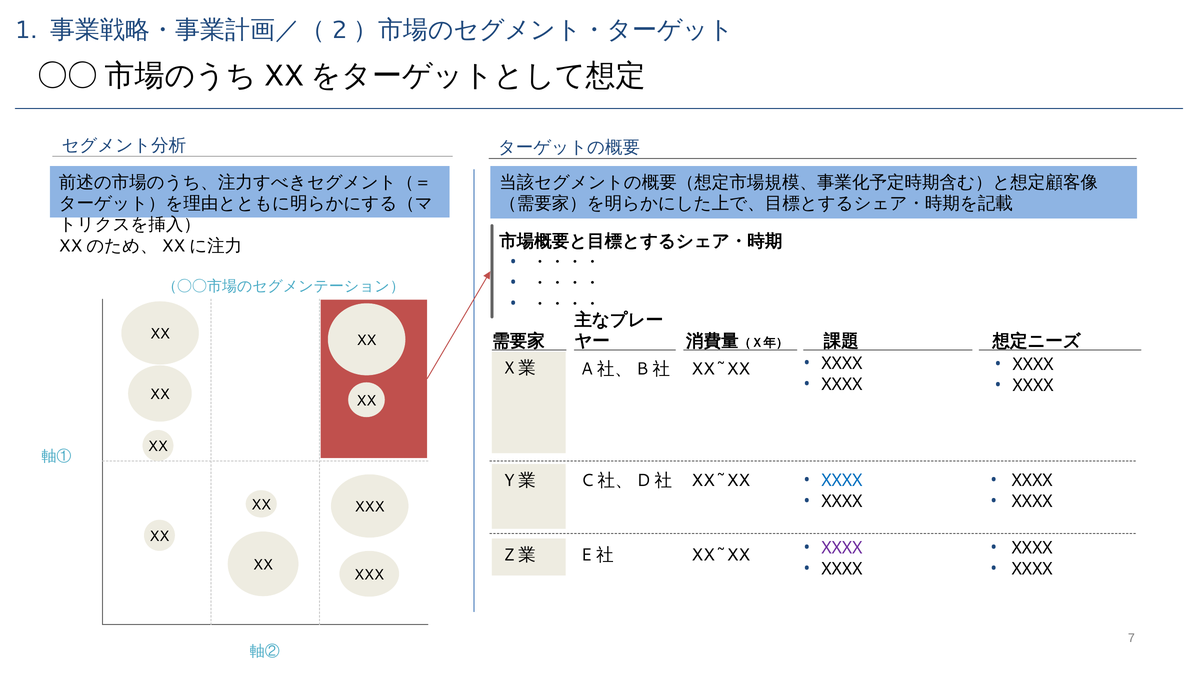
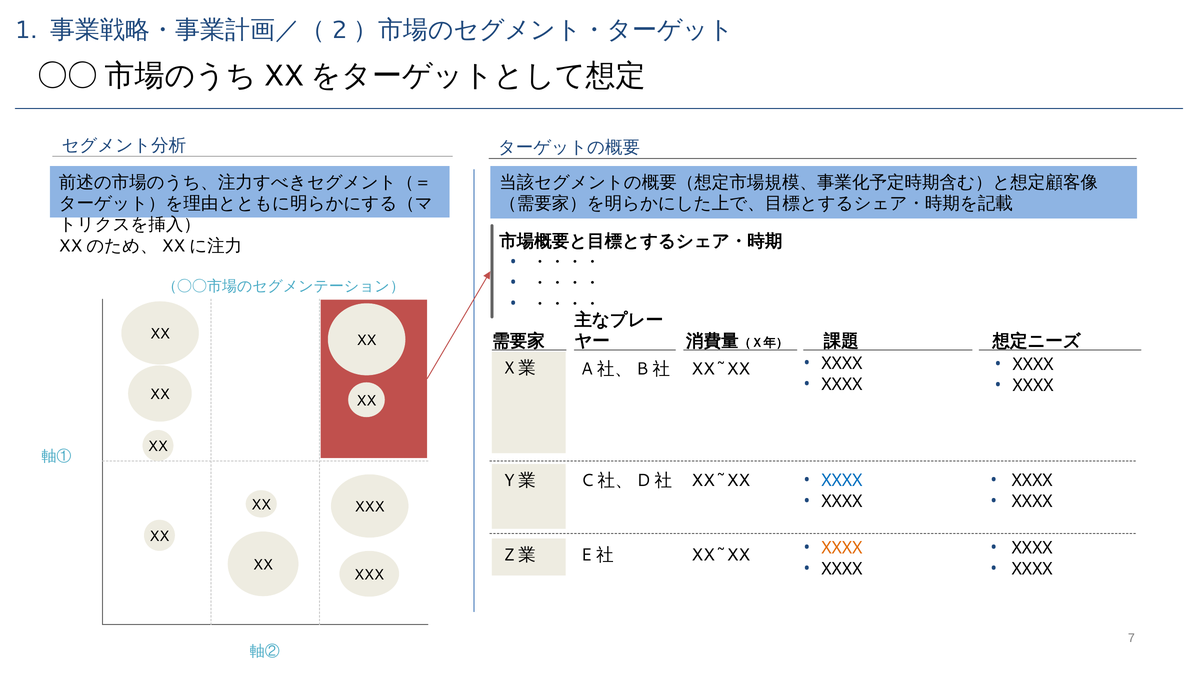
XXXX at (842, 548) colour: purple -> orange
